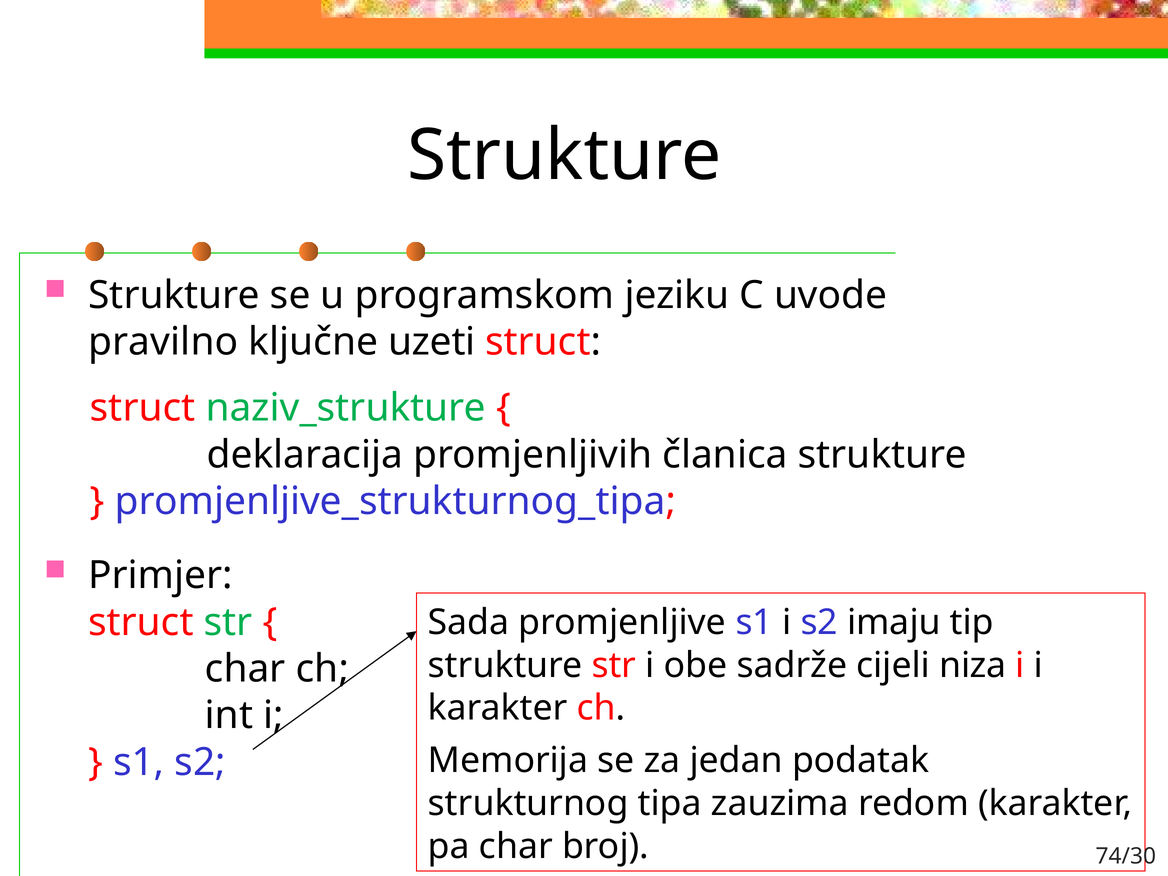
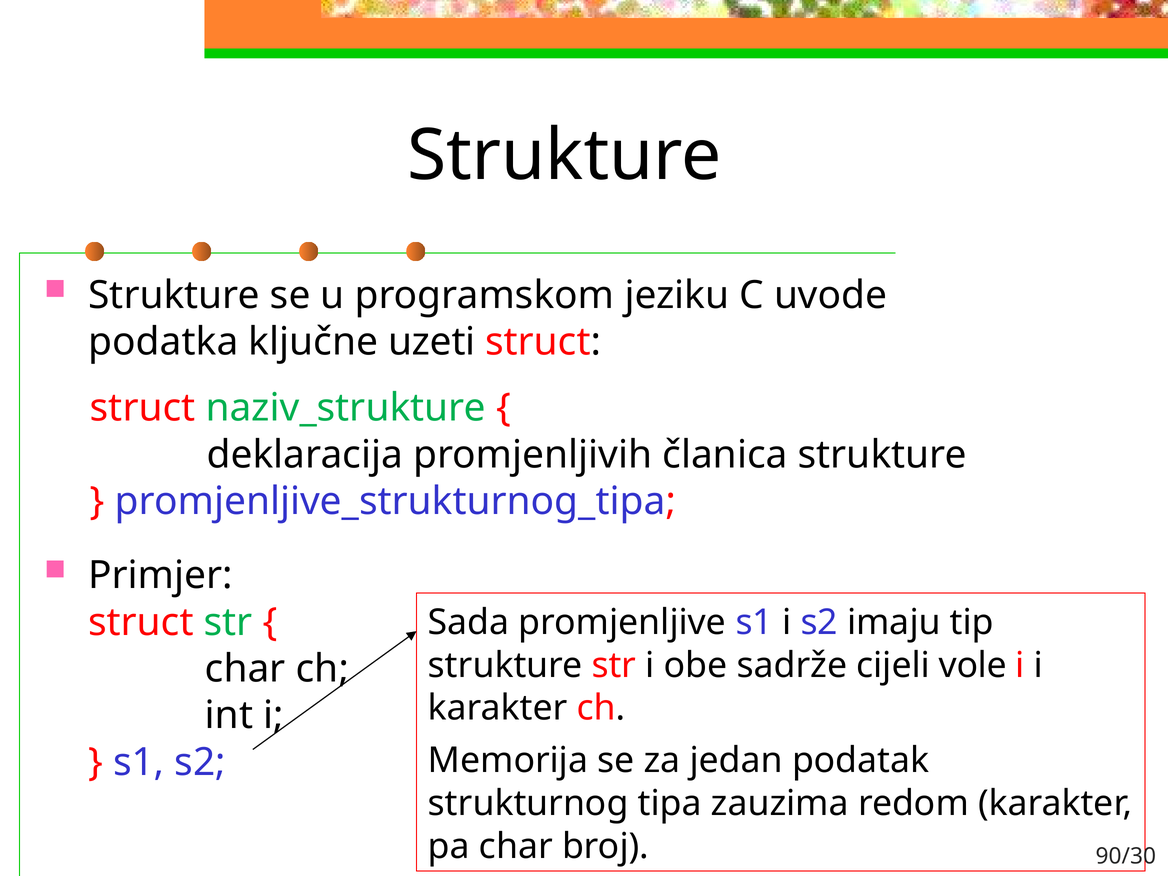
pravilno: pravilno -> podatka
niza: niza -> vole
74/30: 74/30 -> 90/30
